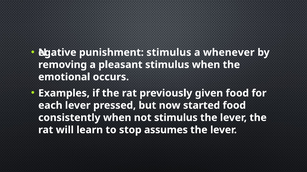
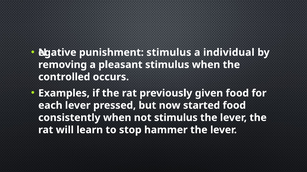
whenever: whenever -> individual
emotional: emotional -> controlled
assumes: assumes -> hammer
